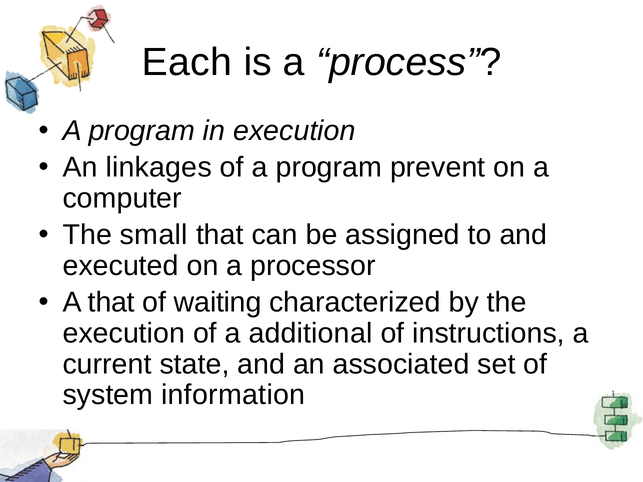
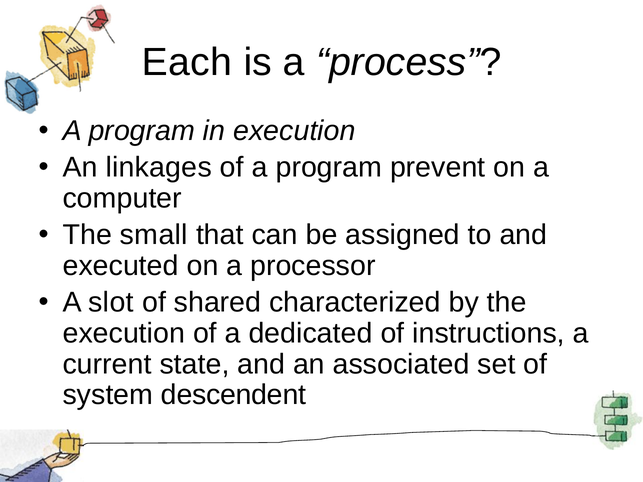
A that: that -> slot
waiting: waiting -> shared
additional: additional -> dedicated
information: information -> descendent
